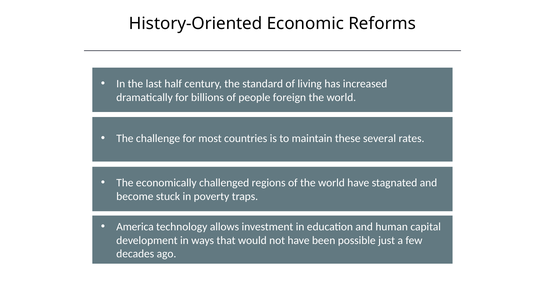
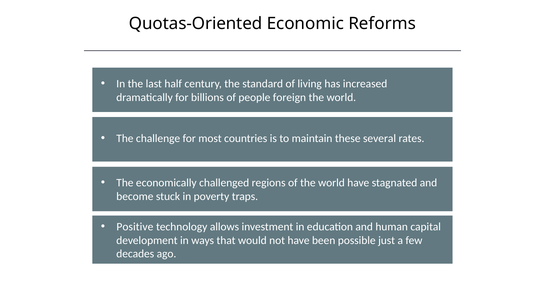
History-Oriented: History-Oriented -> Quotas-Oriented
America: America -> Positive
